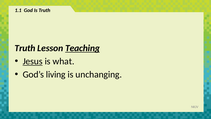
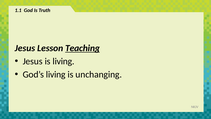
Truth at (25, 48): Truth -> Jesus
Jesus at (33, 61) underline: present -> none
is what: what -> living
